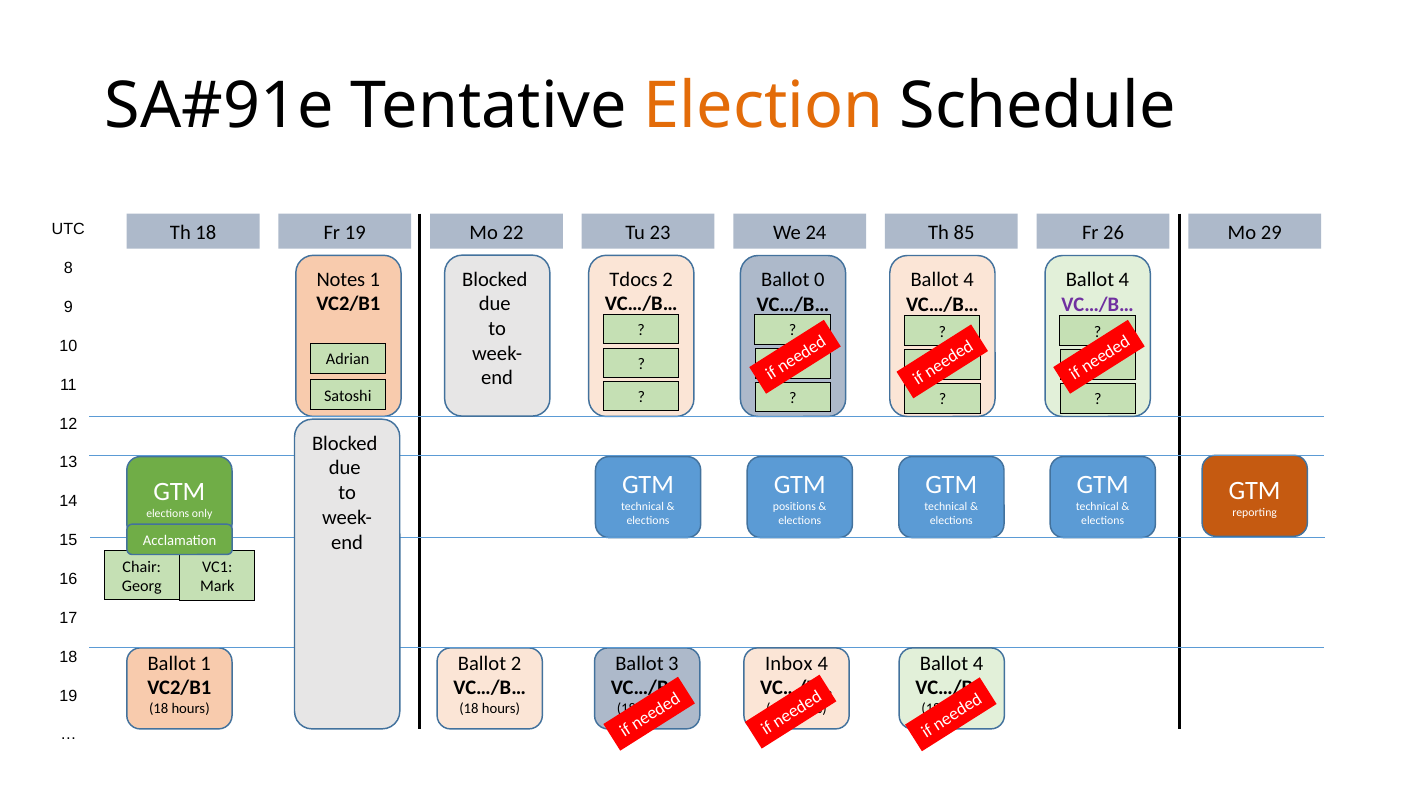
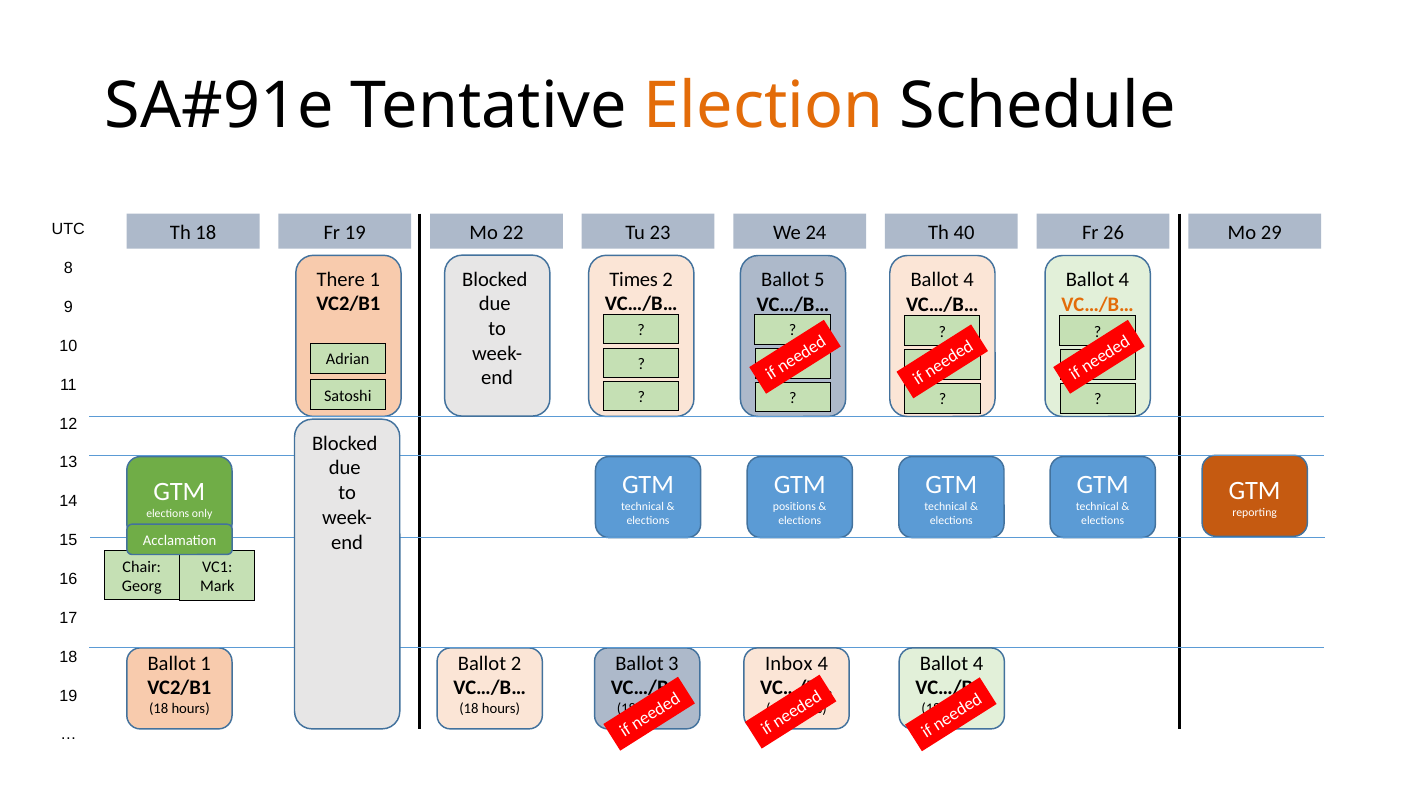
85: 85 -> 40
Notes: Notes -> There
Tdocs: Tdocs -> Times
0: 0 -> 5
VC…/B… at (1098, 304) colour: purple -> orange
